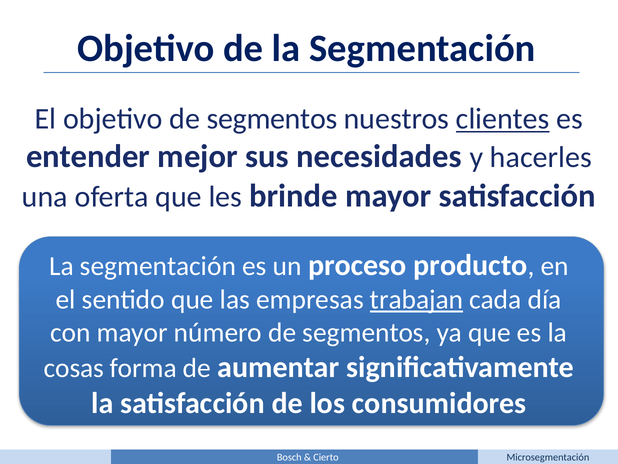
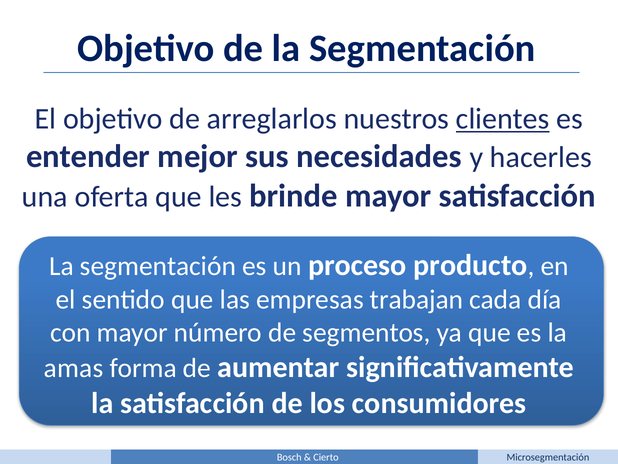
objetivo de segmentos: segmentos -> arreglarlos
trabajan underline: present -> none
cosas: cosas -> amas
